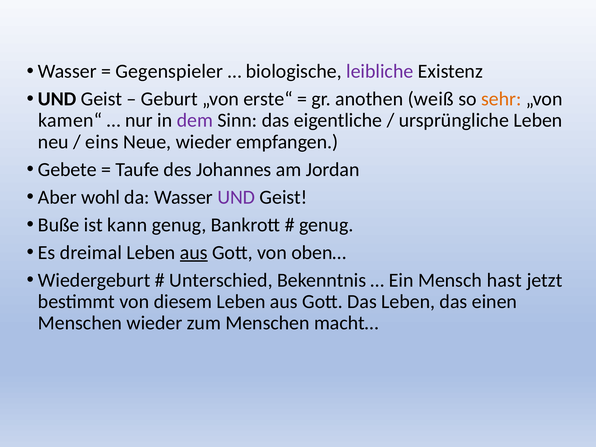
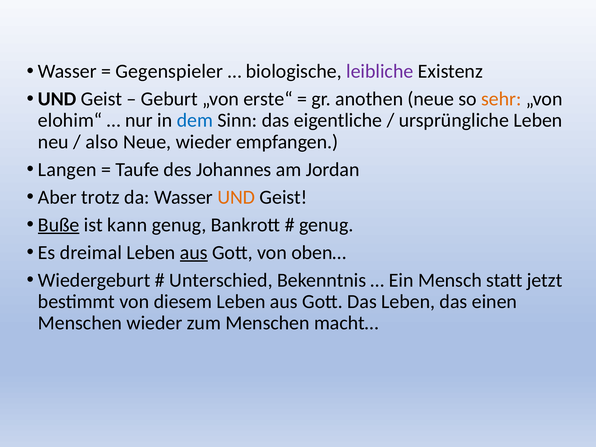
anothen weiß: weiß -> neue
kamen“: kamen“ -> elohim“
dem colour: purple -> blue
eins: eins -> also
Gebete: Gebete -> Langen
wohl: wohl -> trotz
UND at (236, 197) colour: purple -> orange
Buße underline: none -> present
hast: hast -> statt
